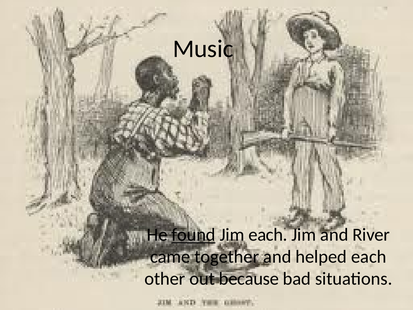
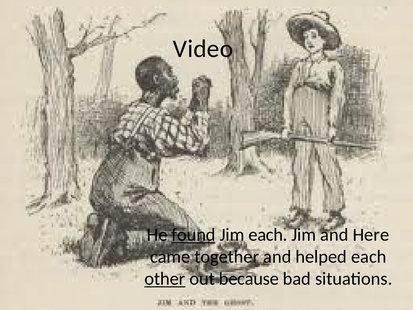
Music: Music -> Video
River: River -> Here
other underline: none -> present
